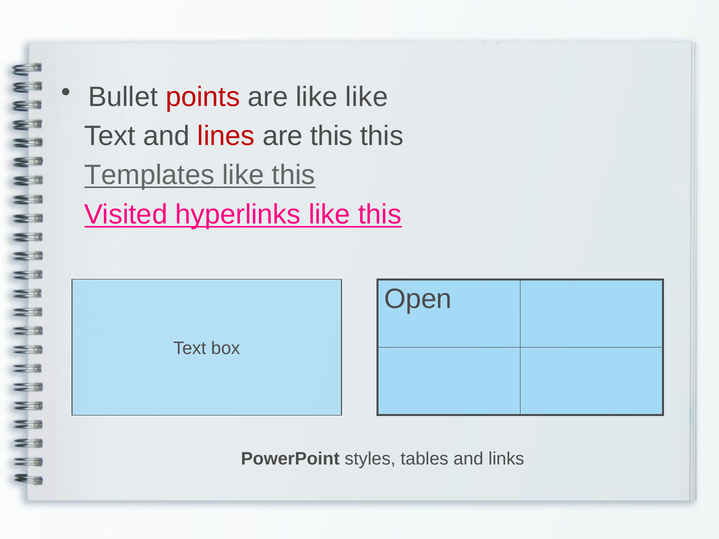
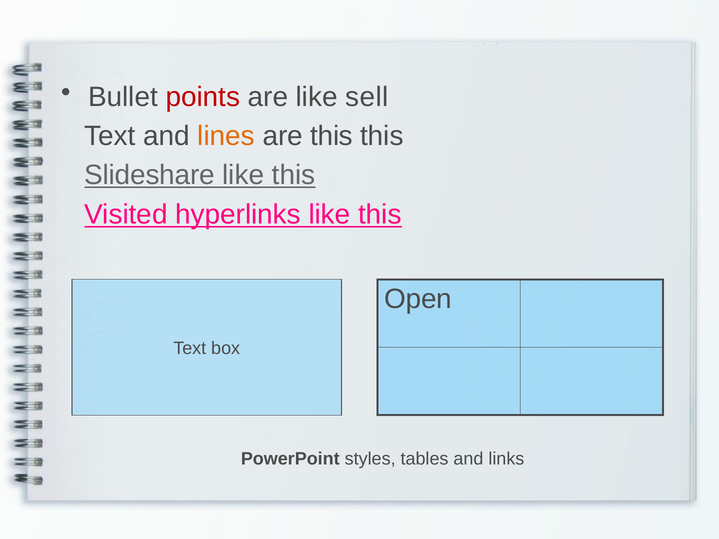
like like: like -> sell
lines colour: red -> orange
Templates: Templates -> Slideshare
